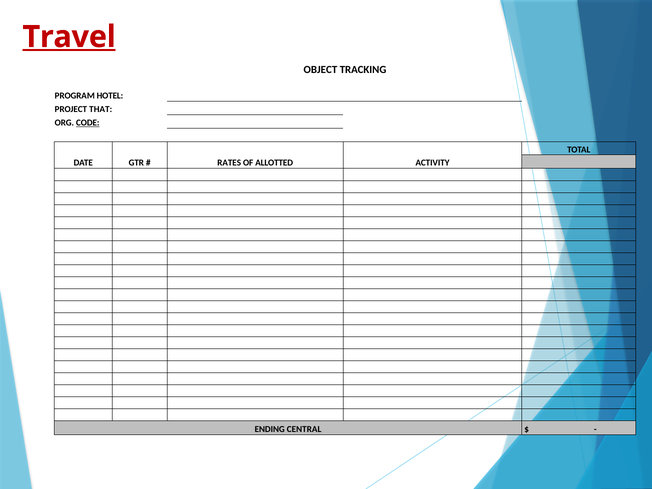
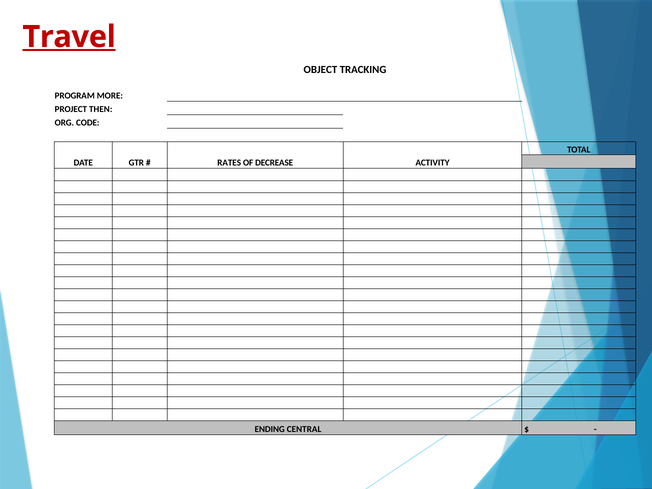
HOTEL: HOTEL -> MORE
THAT: THAT -> THEN
CODE underline: present -> none
ALLOTTED: ALLOTTED -> DECREASE
